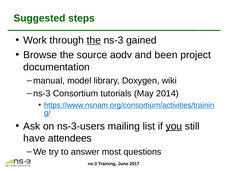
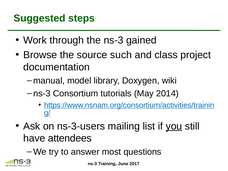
the at (94, 40) underline: present -> none
aodv: aodv -> such
been: been -> class
